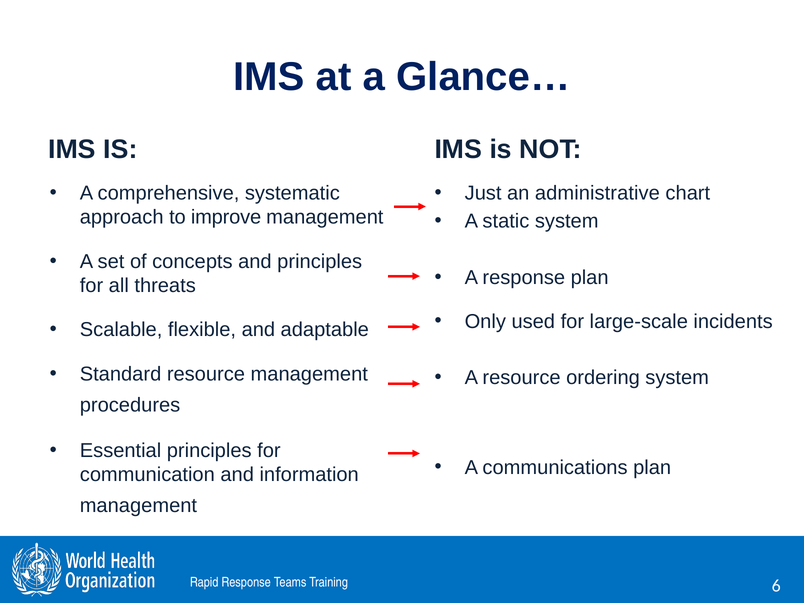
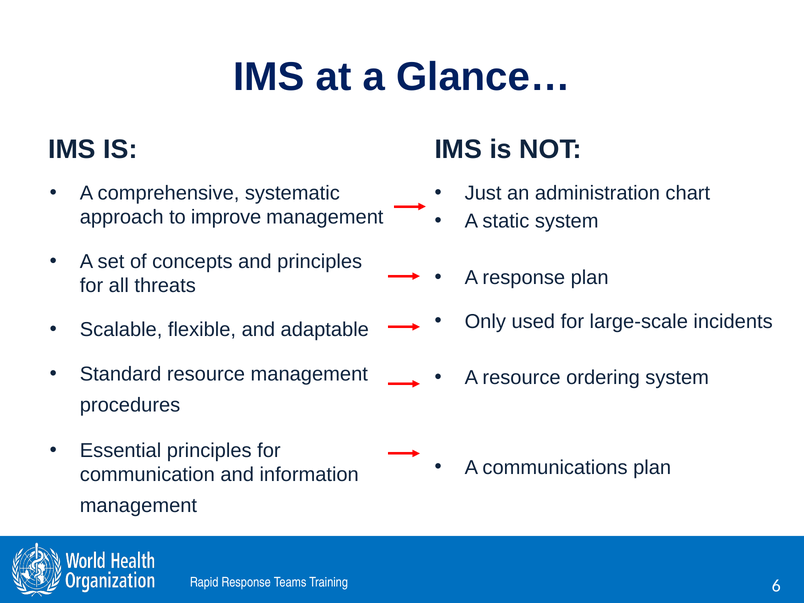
administrative: administrative -> administration
